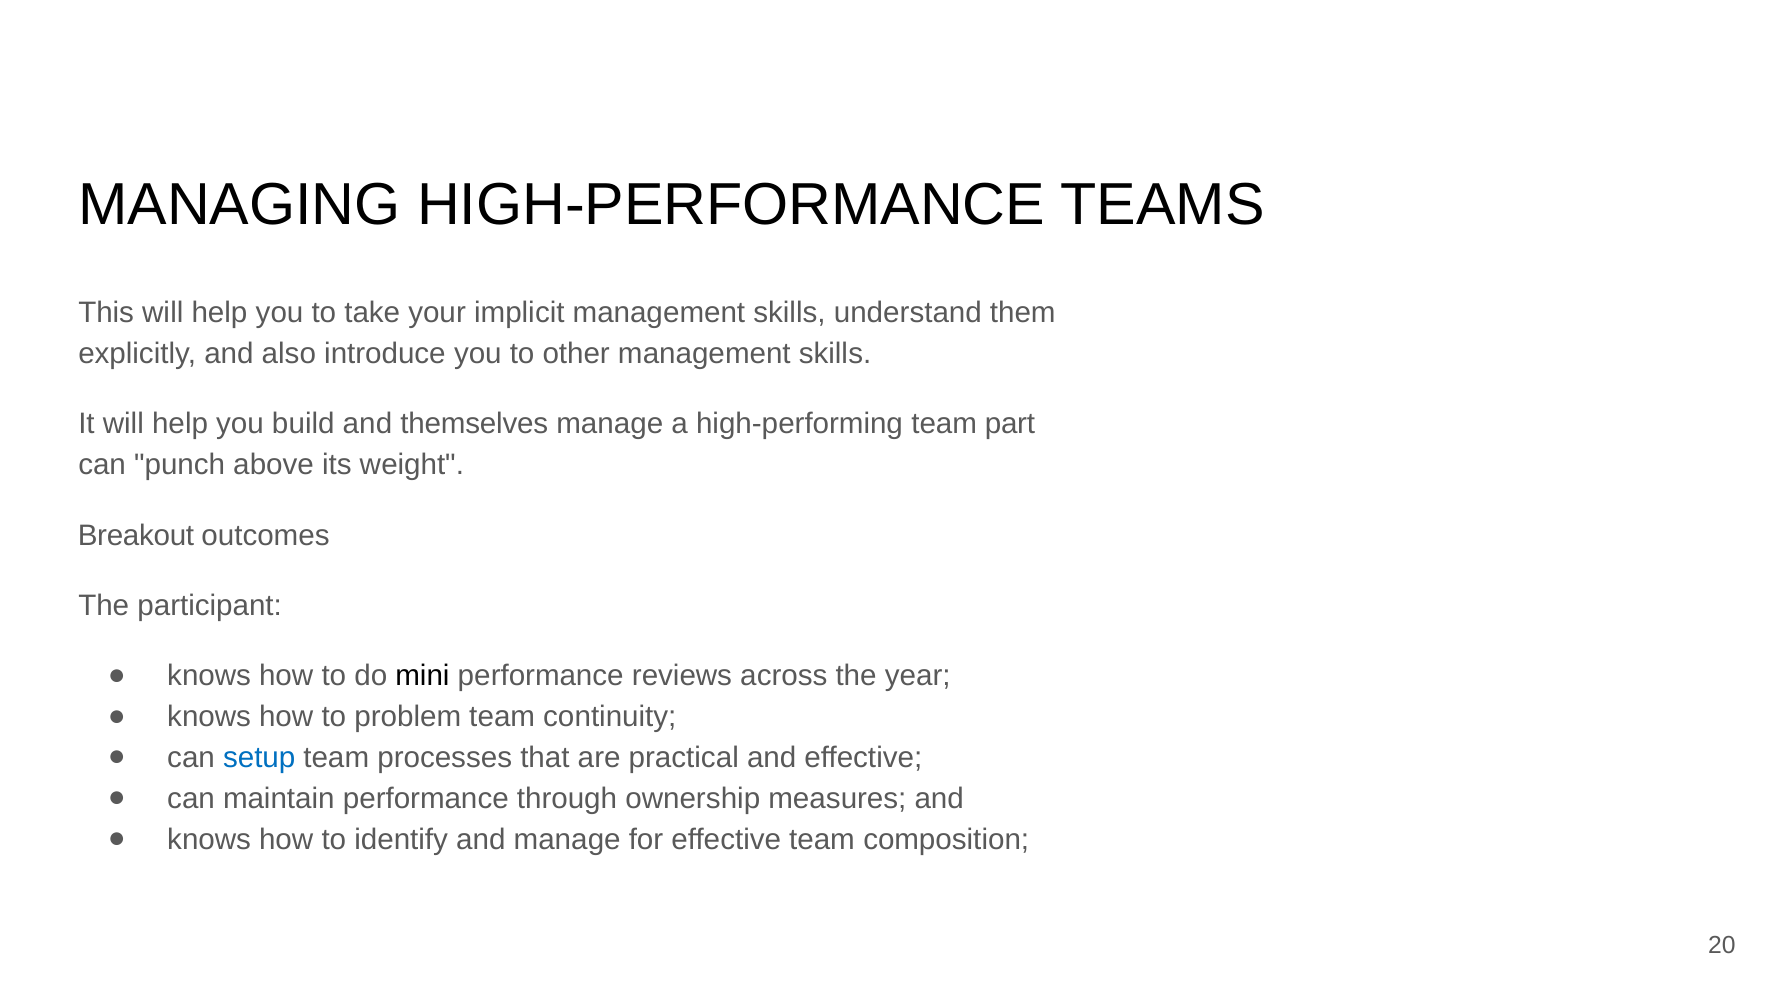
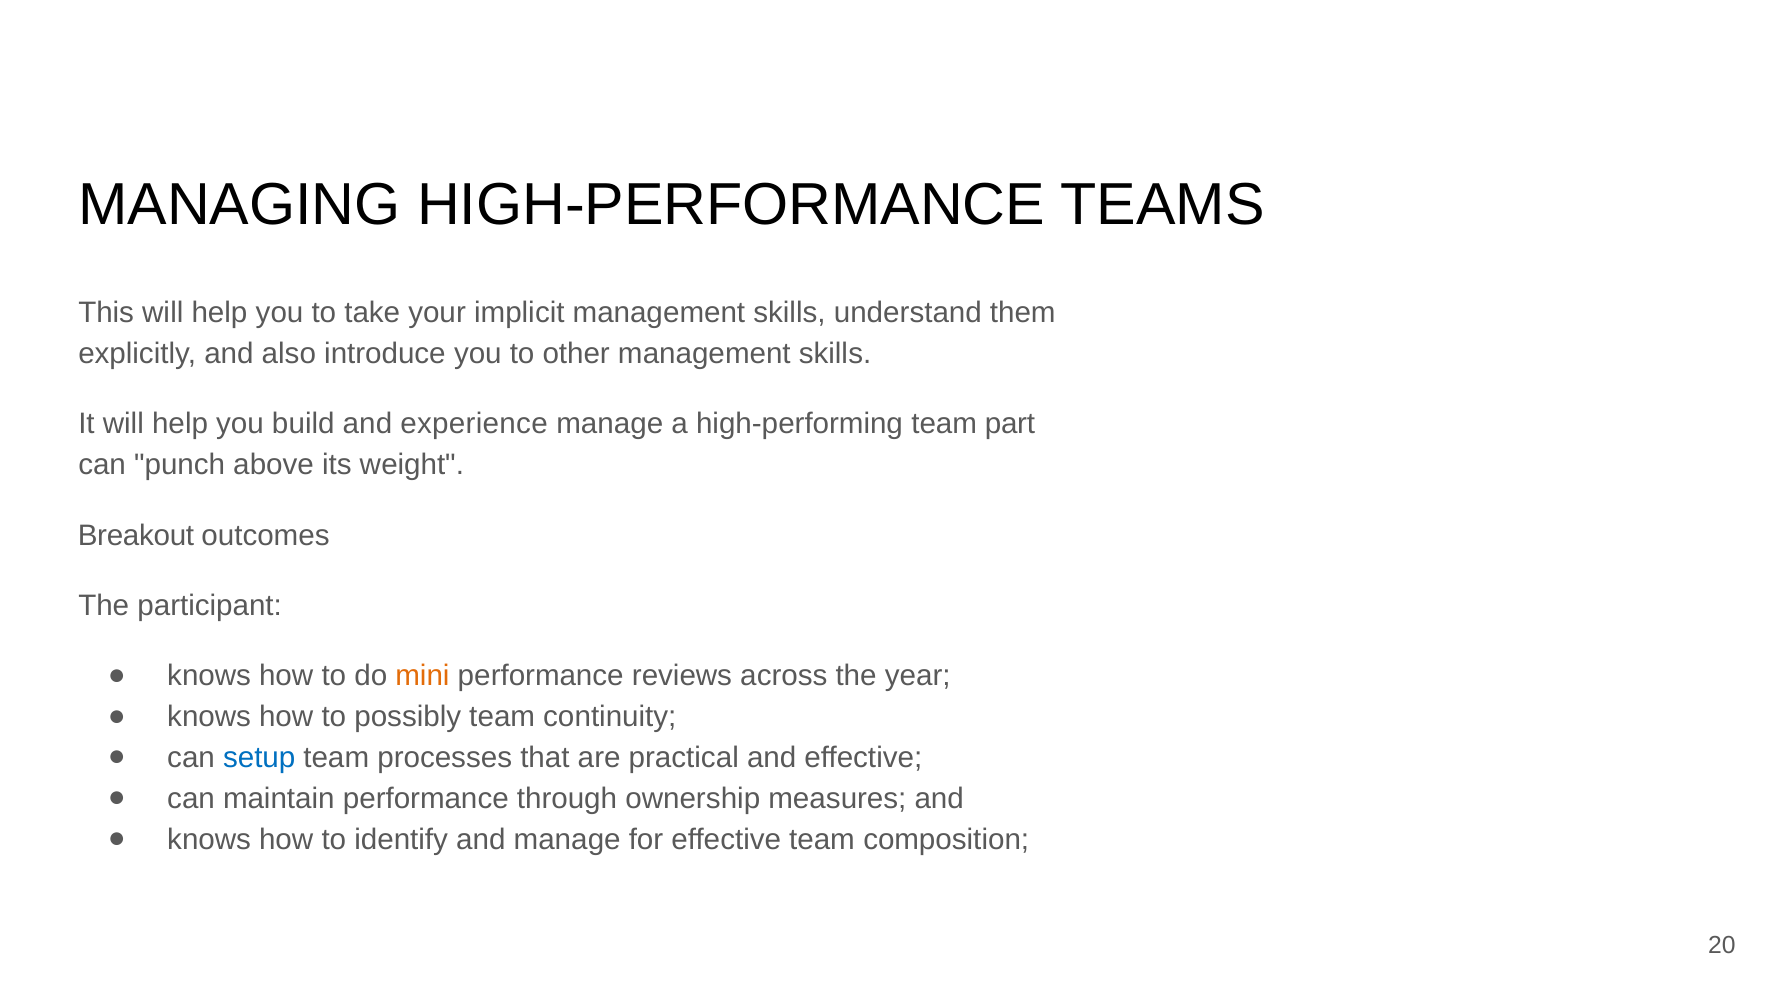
themselves: themselves -> experience
mini colour: black -> orange
problem: problem -> possibly
